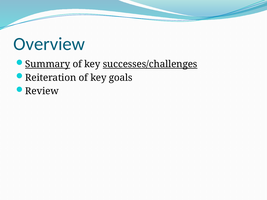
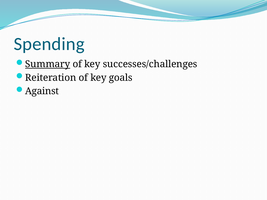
Overview: Overview -> Spending
successes/challenges underline: present -> none
Review: Review -> Against
